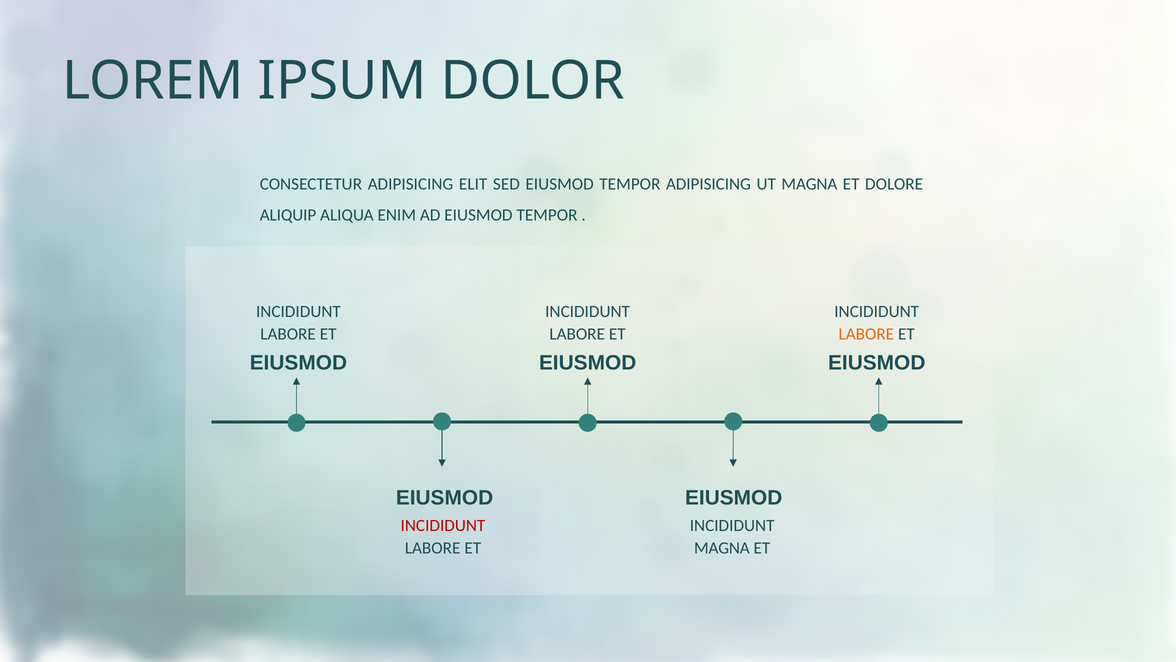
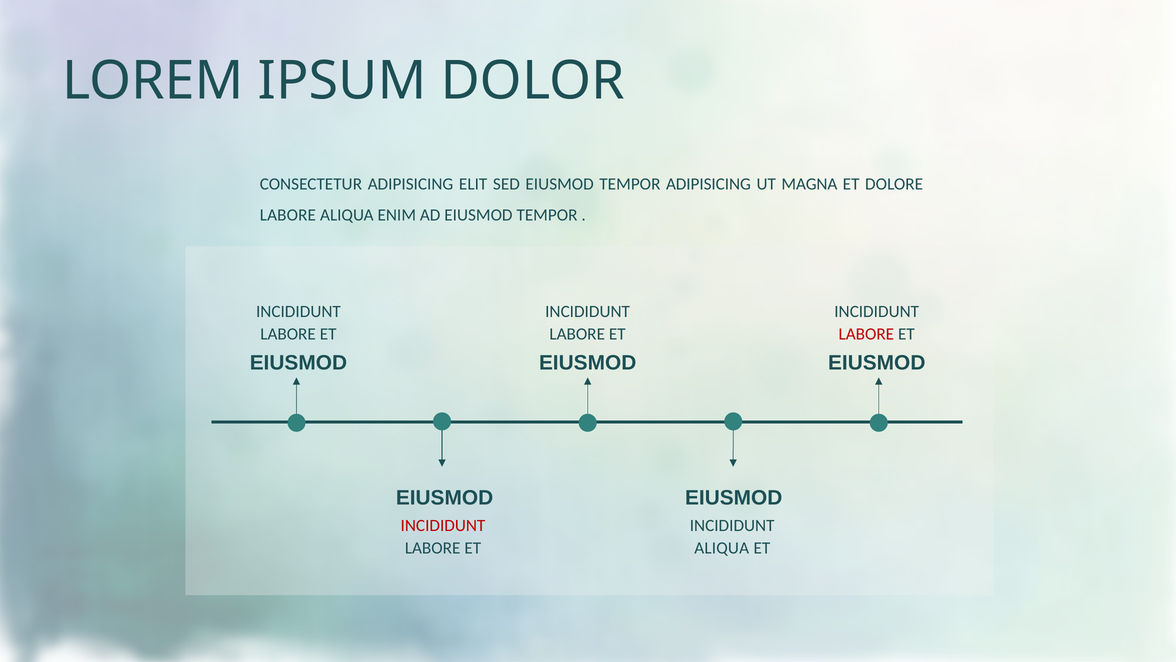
ALIQUIP at (288, 215): ALIQUIP -> LABORE
LABORE at (866, 334) colour: orange -> red
MAGNA at (722, 548): MAGNA -> ALIQUA
